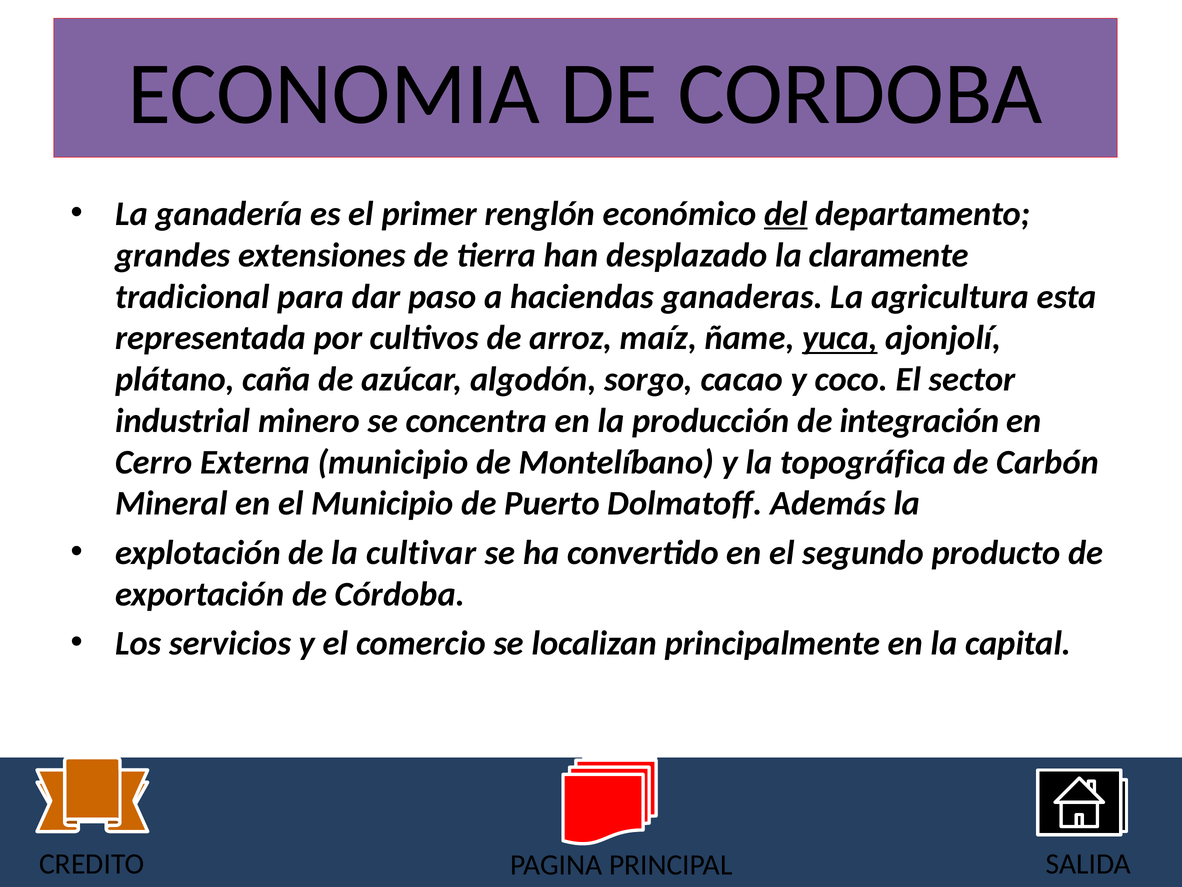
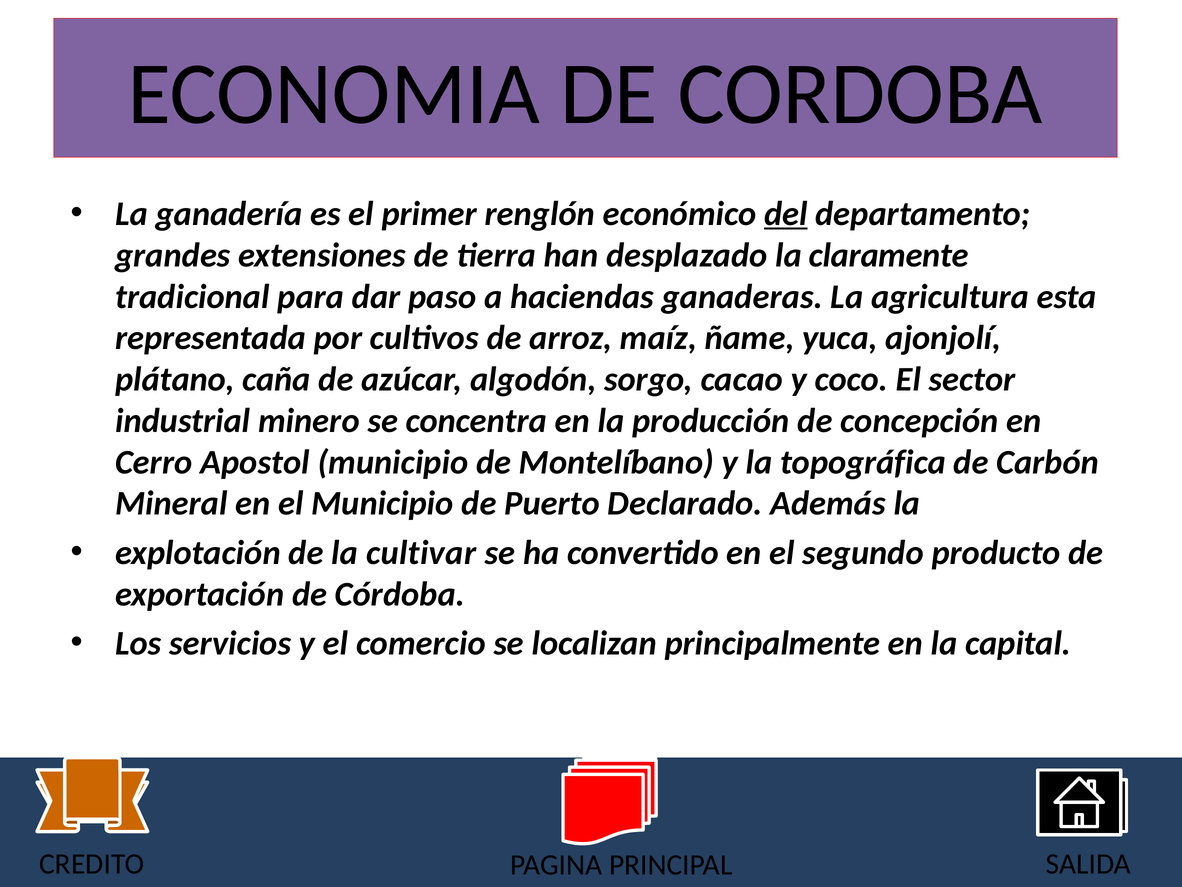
yuca underline: present -> none
integración: integración -> concepción
Externa: Externa -> Apostol
Dolmatoff: Dolmatoff -> Declarado
